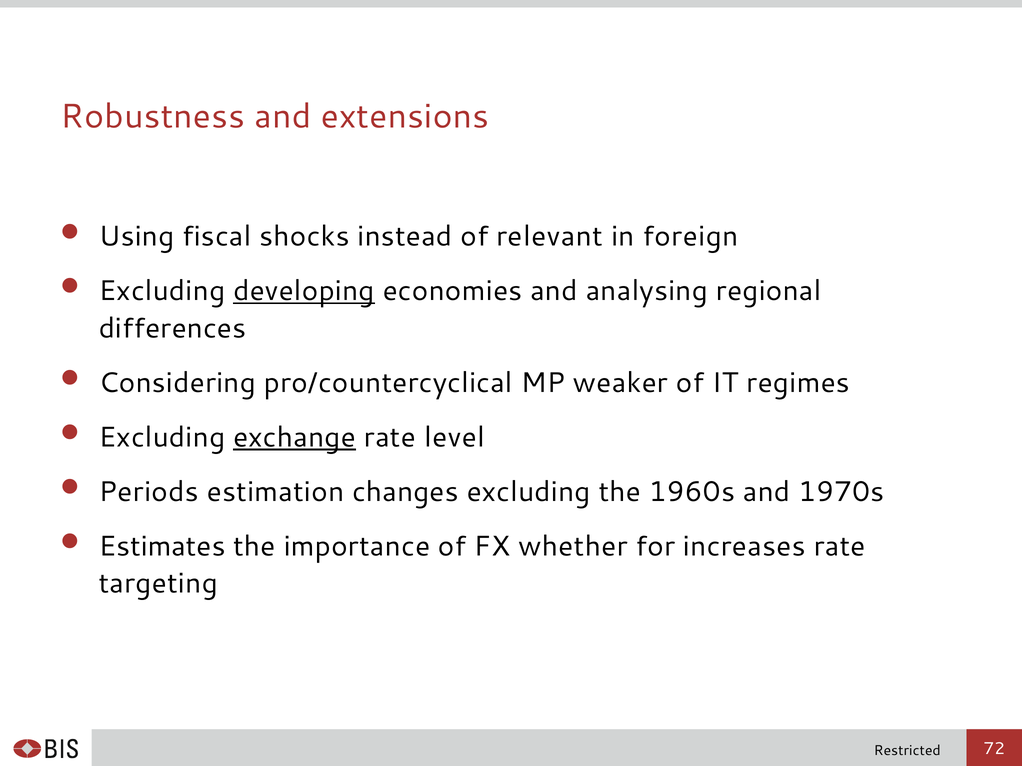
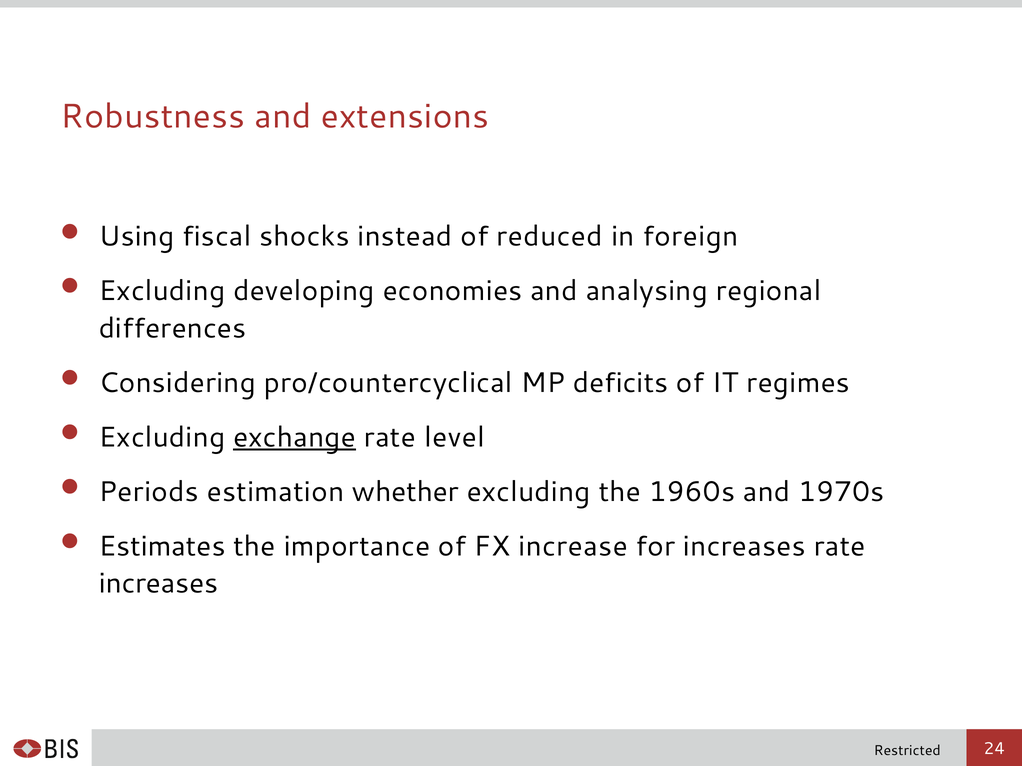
relevant: relevant -> reduced
developing underline: present -> none
weaker: weaker -> deficits
changes: changes -> whether
whether: whether -> increase
targeting at (158, 584): targeting -> increases
72: 72 -> 24
